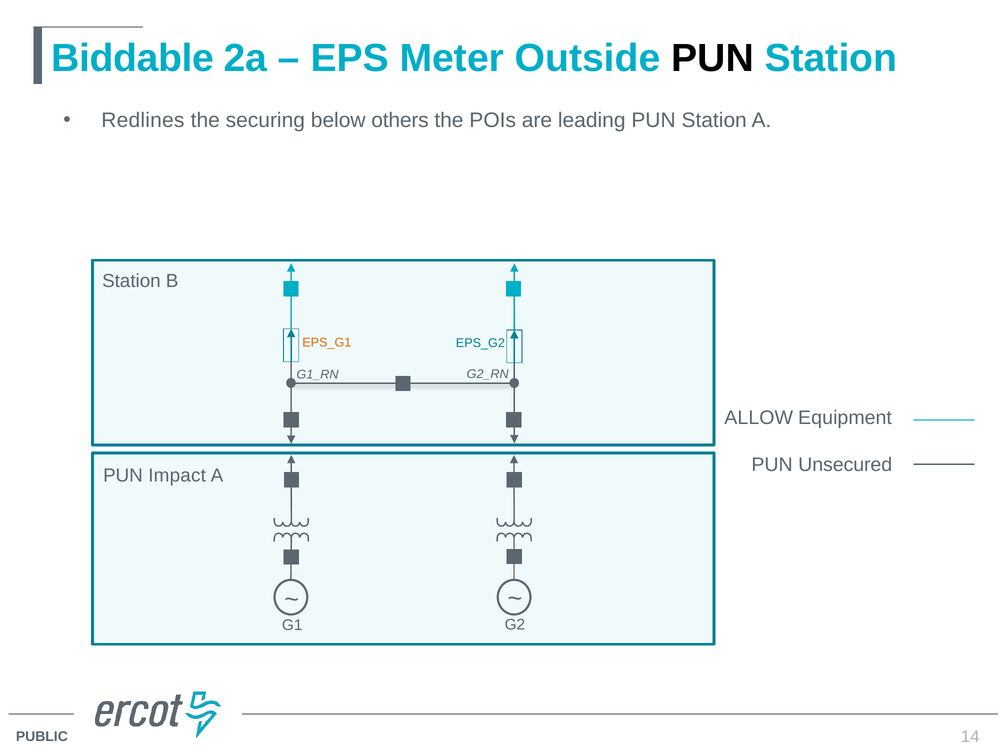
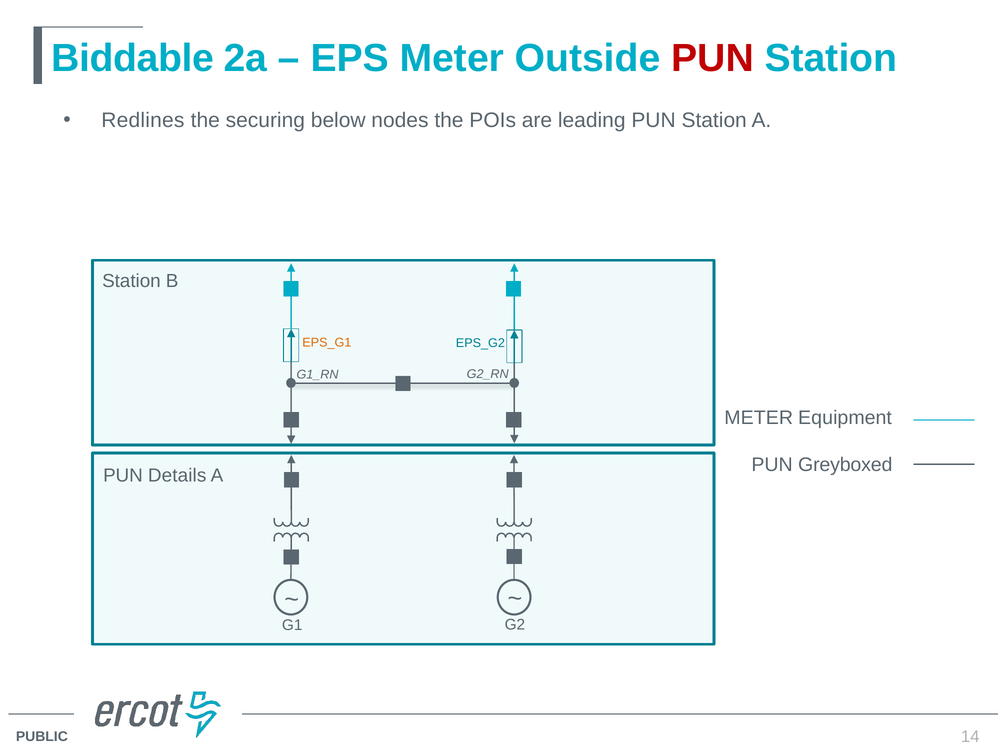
PUN at (713, 58) colour: black -> red
others: others -> nodes
ALLOW at (759, 418): ALLOW -> METER
Unsecured: Unsecured -> Greyboxed
Impact: Impact -> Details
